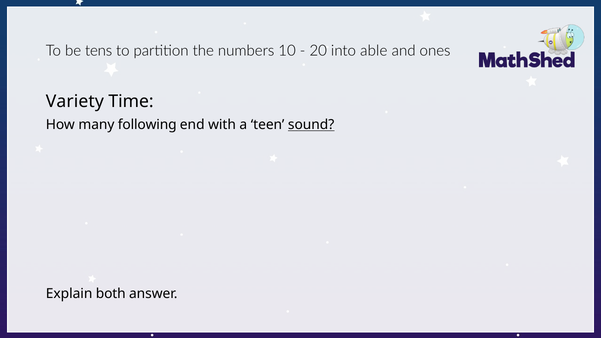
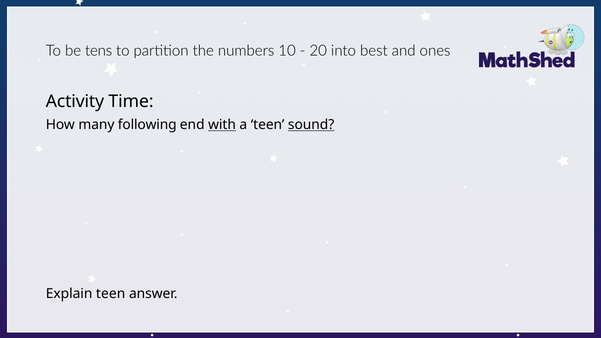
able: able -> best
Variety: Variety -> Activity
with underline: none -> present
Explain both: both -> teen
